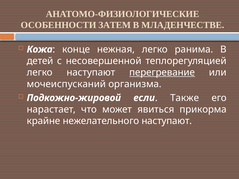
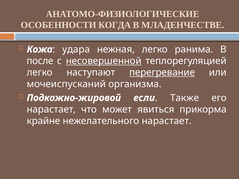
ЗАТЕМ: ЗАТЕМ -> КОГДА
конце: конце -> удара
детей: детей -> после
несовершенной underline: none -> present
нежелательного наступают: наступают -> нарастает
